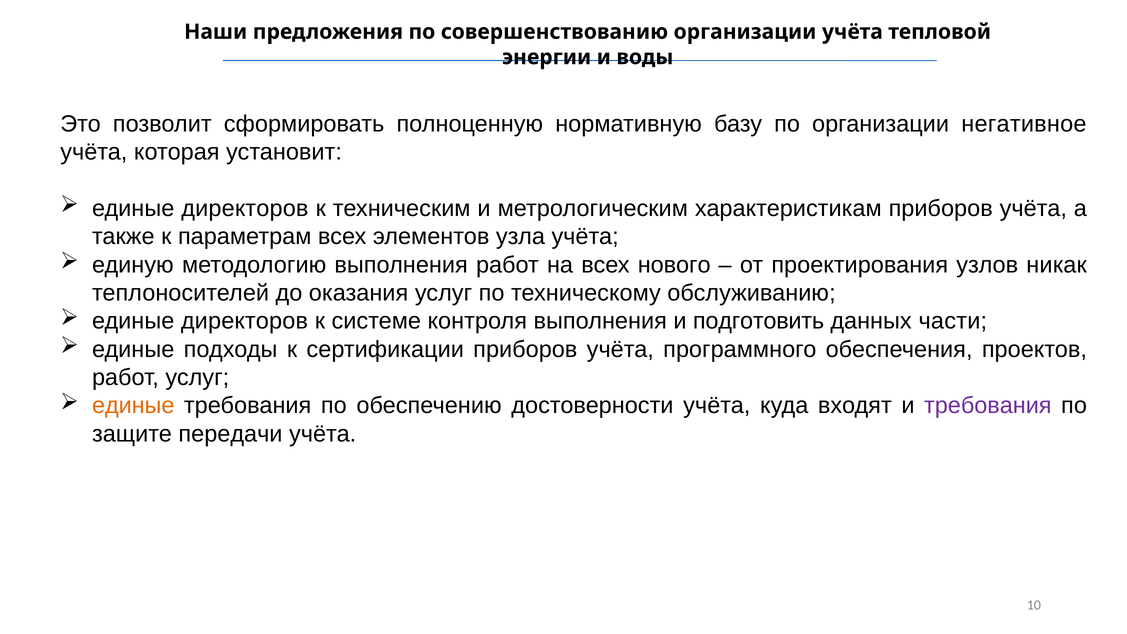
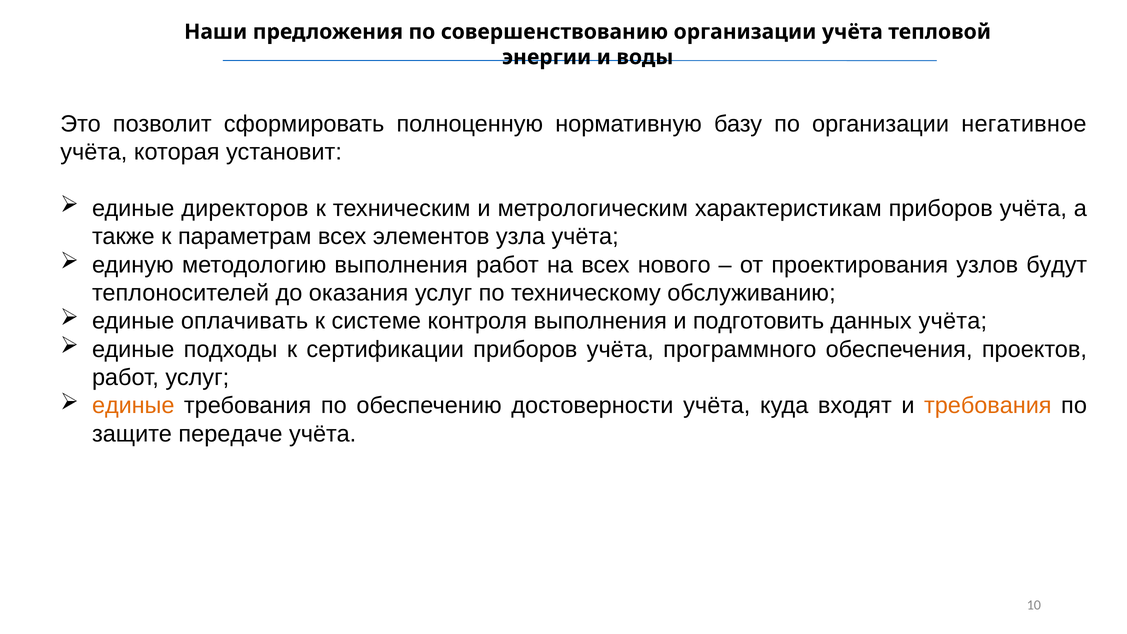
никак: никак -> будут
директоров at (244, 321): директоров -> оплачивать
данных части: части -> учёта
требования at (988, 406) colour: purple -> orange
передачи: передачи -> передаче
